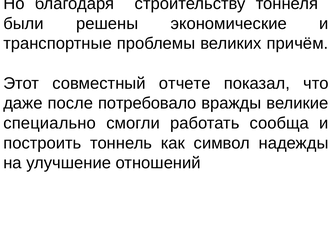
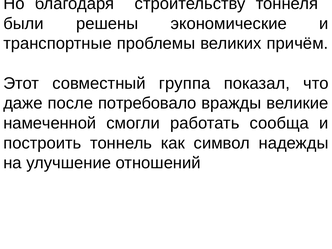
отчете: отчете -> группа
специально: специально -> намеченной
